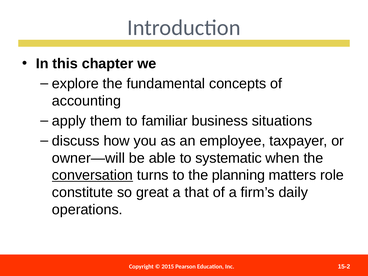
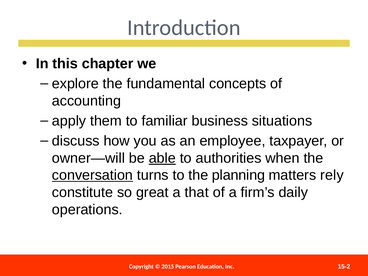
able underline: none -> present
systematic: systematic -> authorities
role: role -> rely
